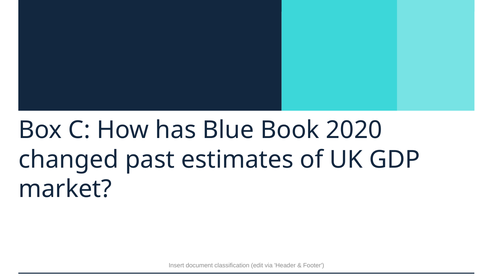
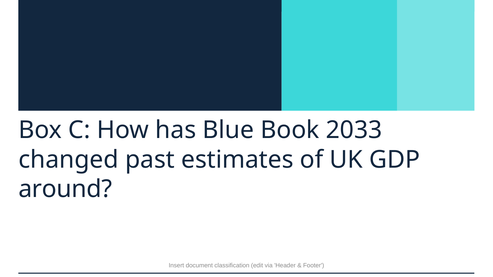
2020: 2020 -> 2033
market: market -> around
